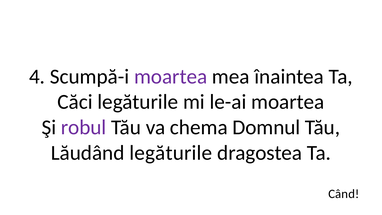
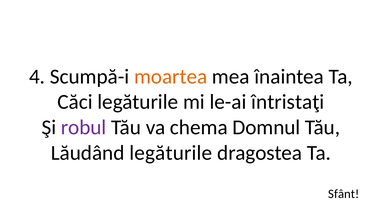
moartea at (171, 76) colour: purple -> orange
le-ai moartea: moartea -> întristaţi
Când: Când -> Sfânt
